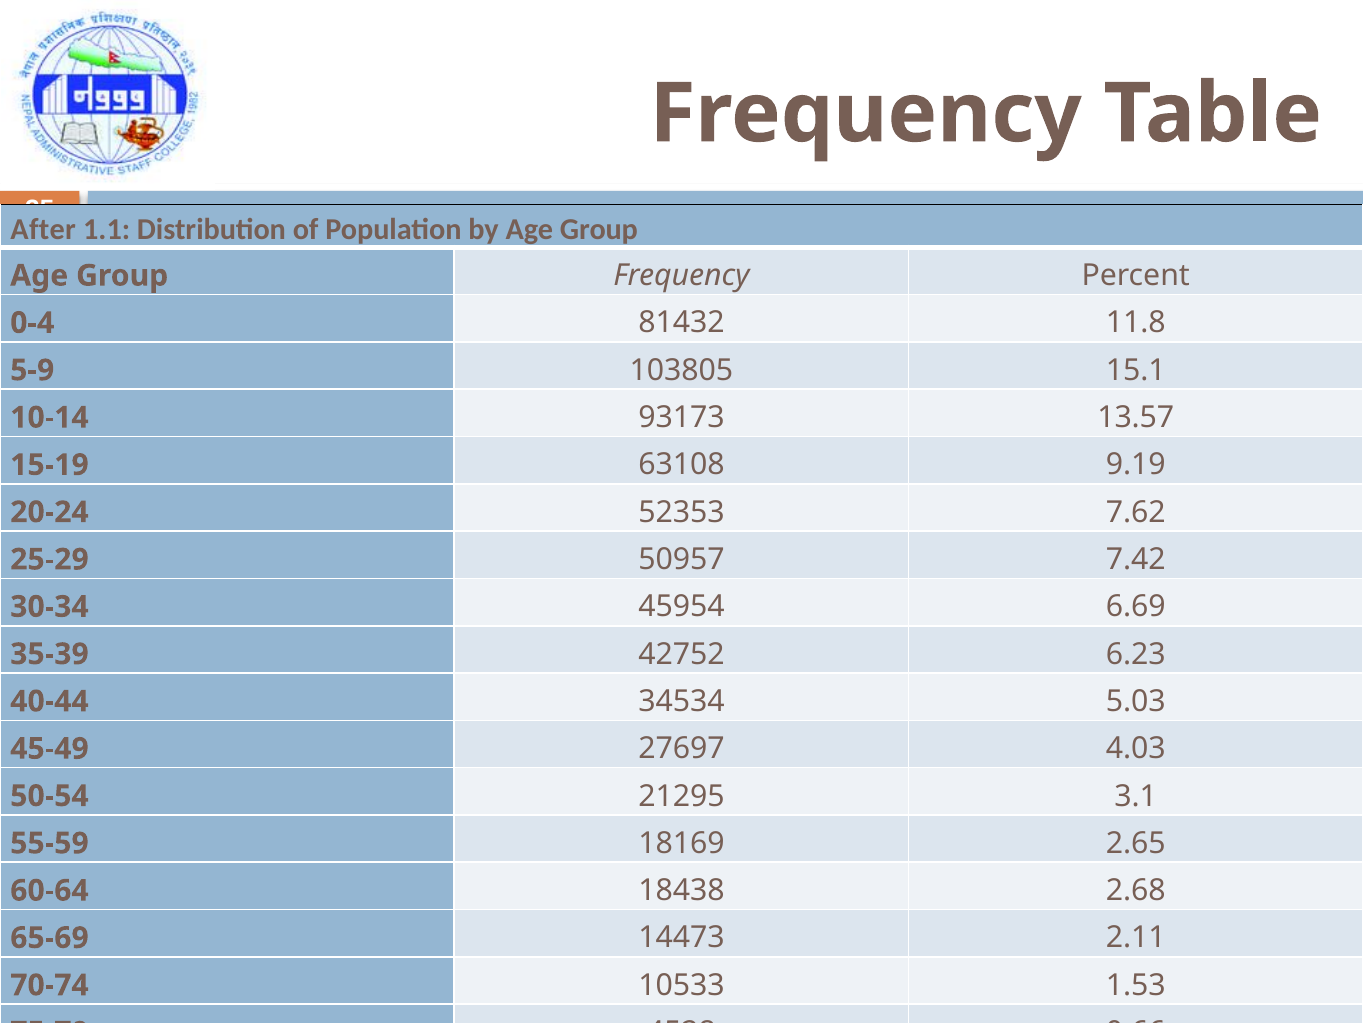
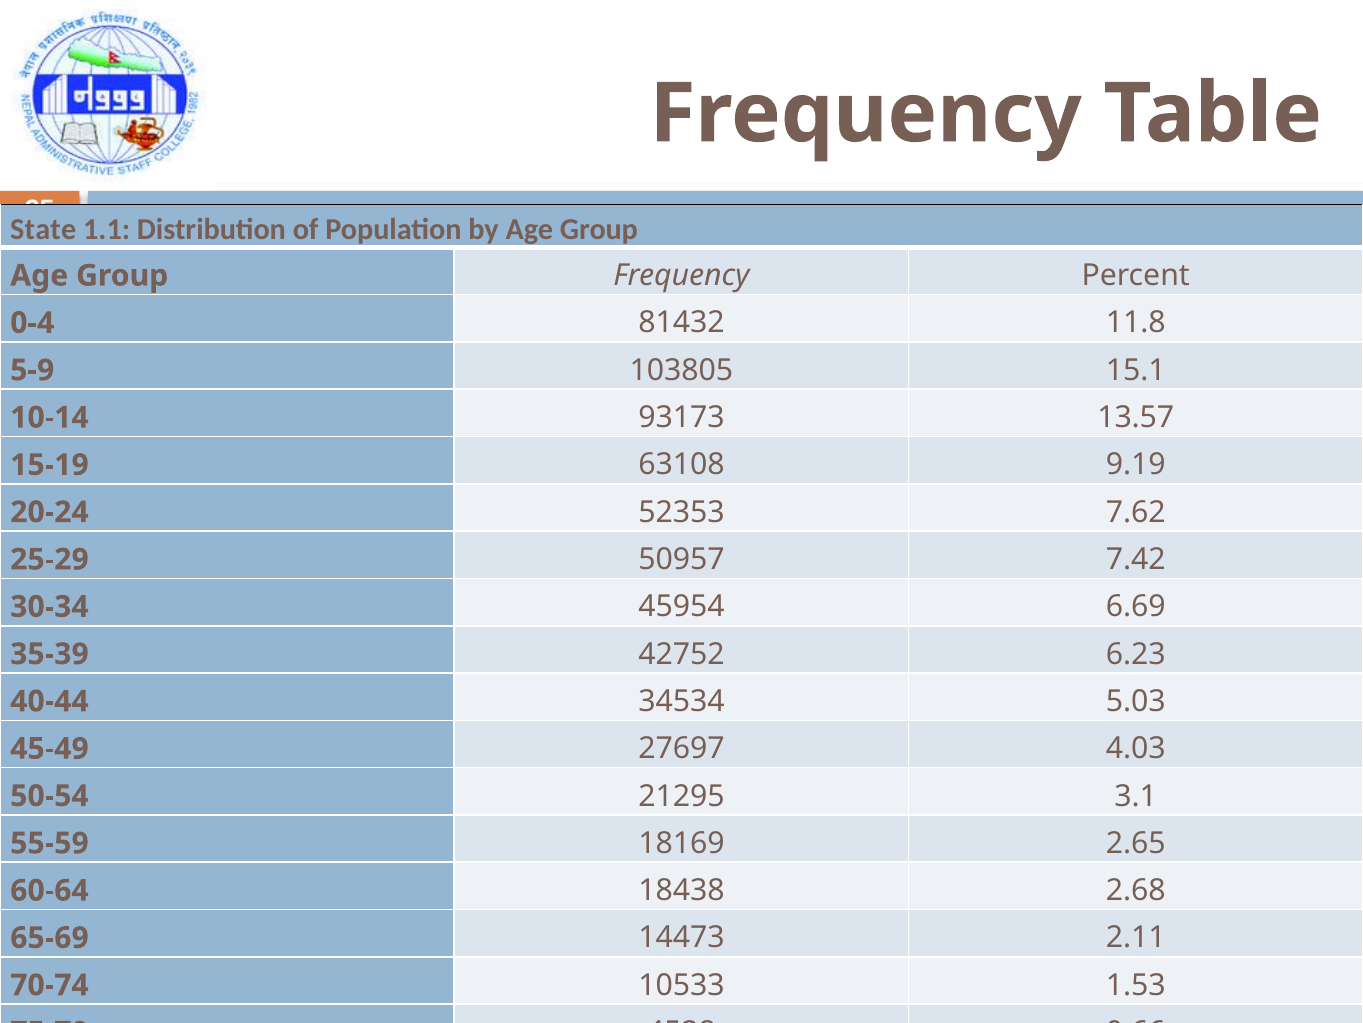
After: After -> State
